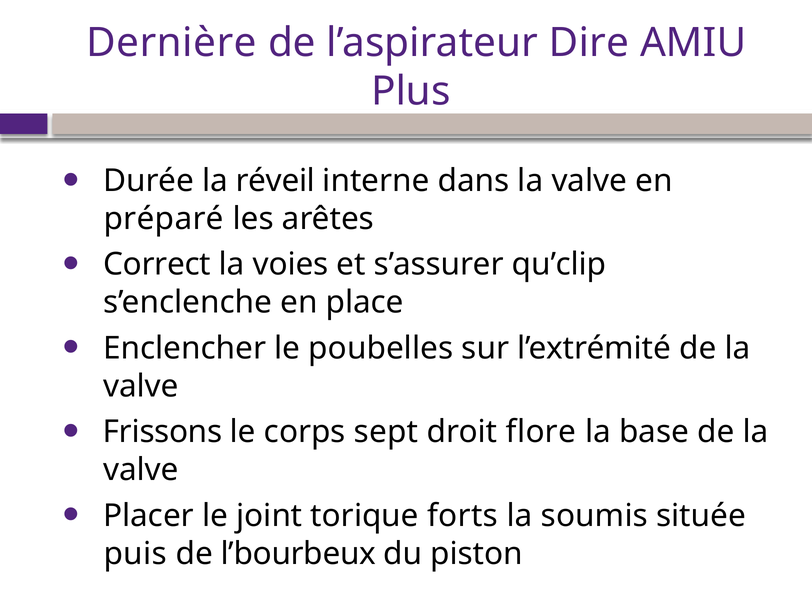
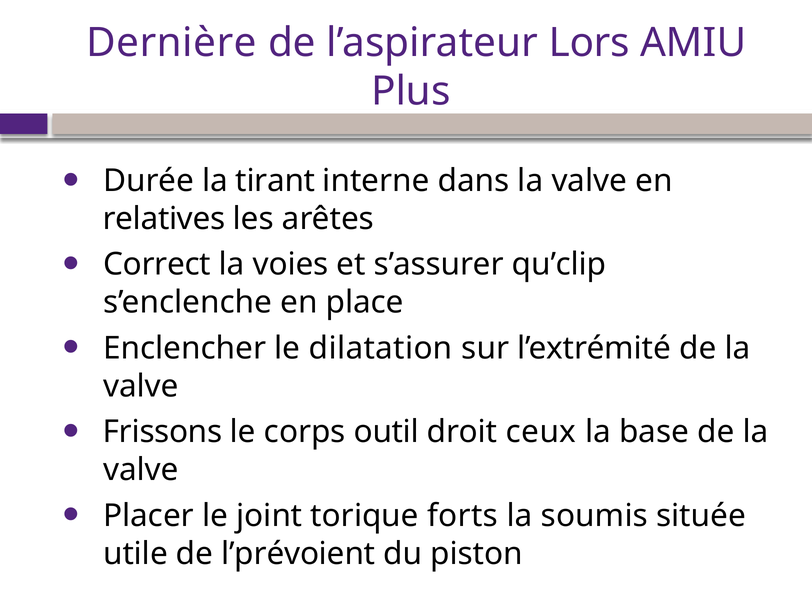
Dire: Dire -> Lors
réveil: réveil -> tirant
préparé: préparé -> relatives
poubelles: poubelles -> dilatation
sept: sept -> outil
flore: flore -> ceux
puis: puis -> utile
l’bourbeux: l’bourbeux -> l’prévoient
